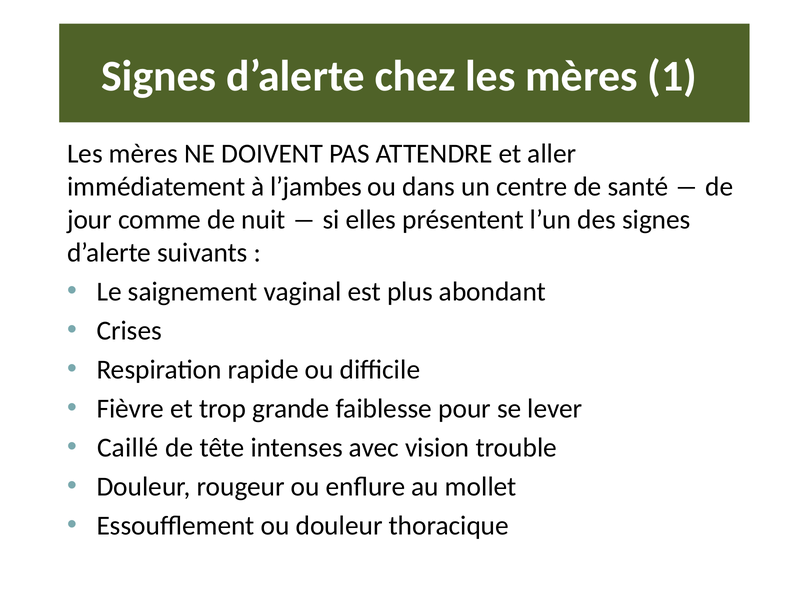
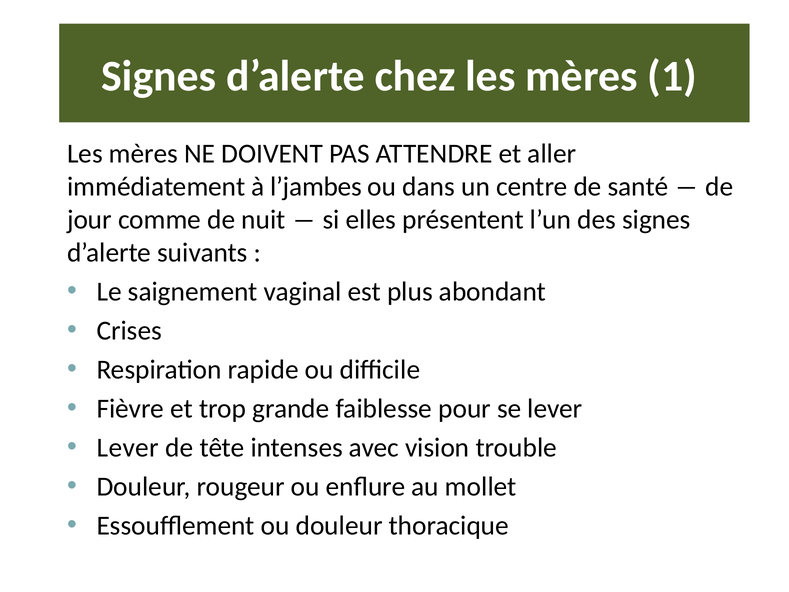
Caillé at (128, 447): Caillé -> Lever
